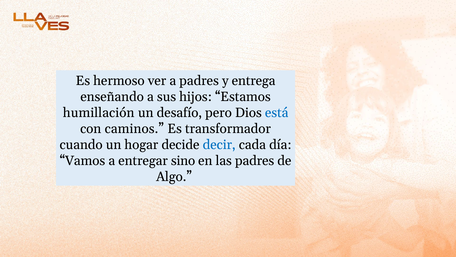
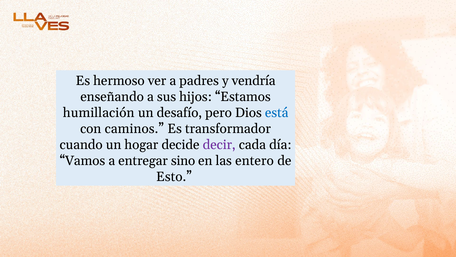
entrega: entrega -> vendría
decir colour: blue -> purple
las padres: padres -> entero
Algo: Algo -> Esto
